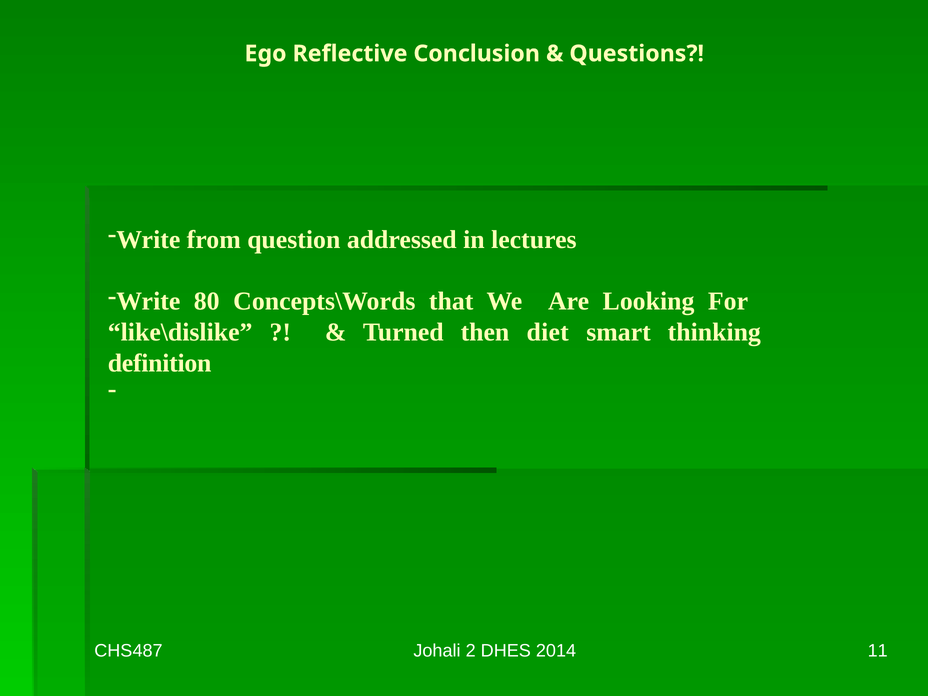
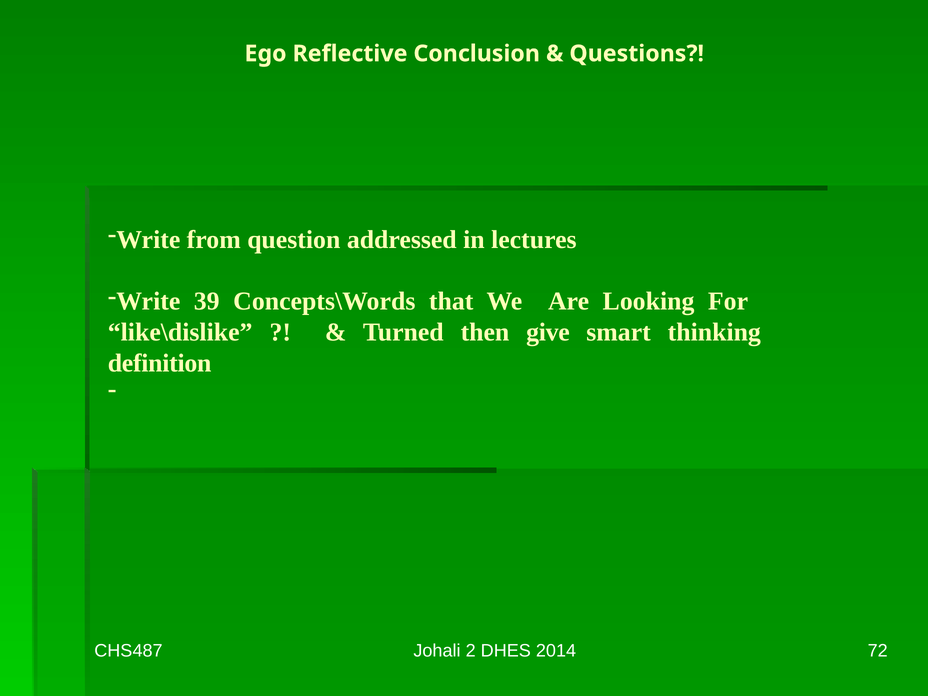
80: 80 -> 39
diet: diet -> give
11: 11 -> 72
